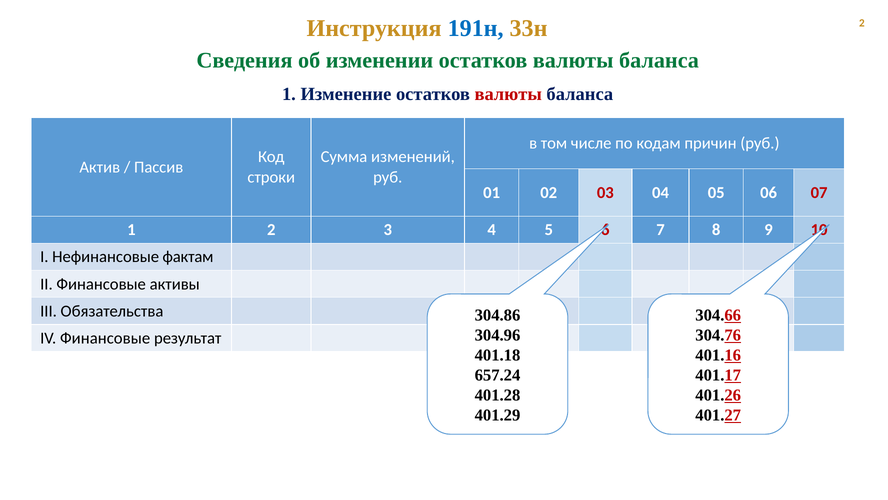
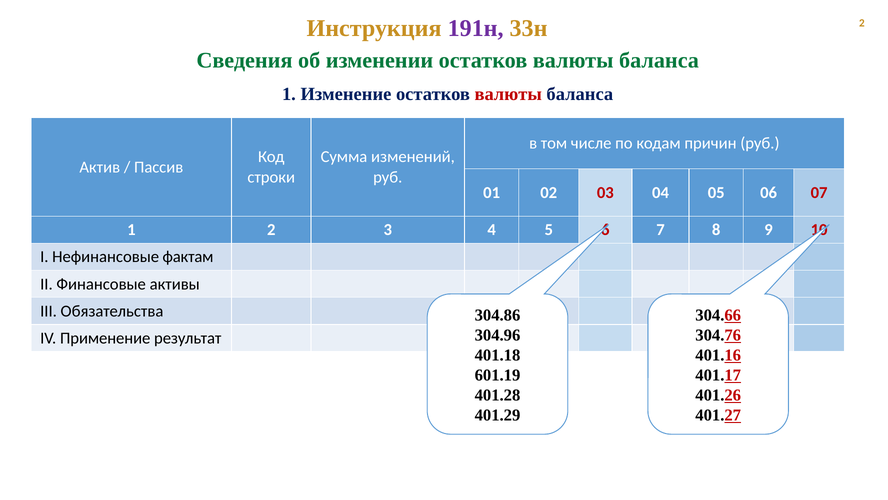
191н colour: blue -> purple
IV Финансовые: Финансовые -> Применение
657.24: 657.24 -> 601.19
